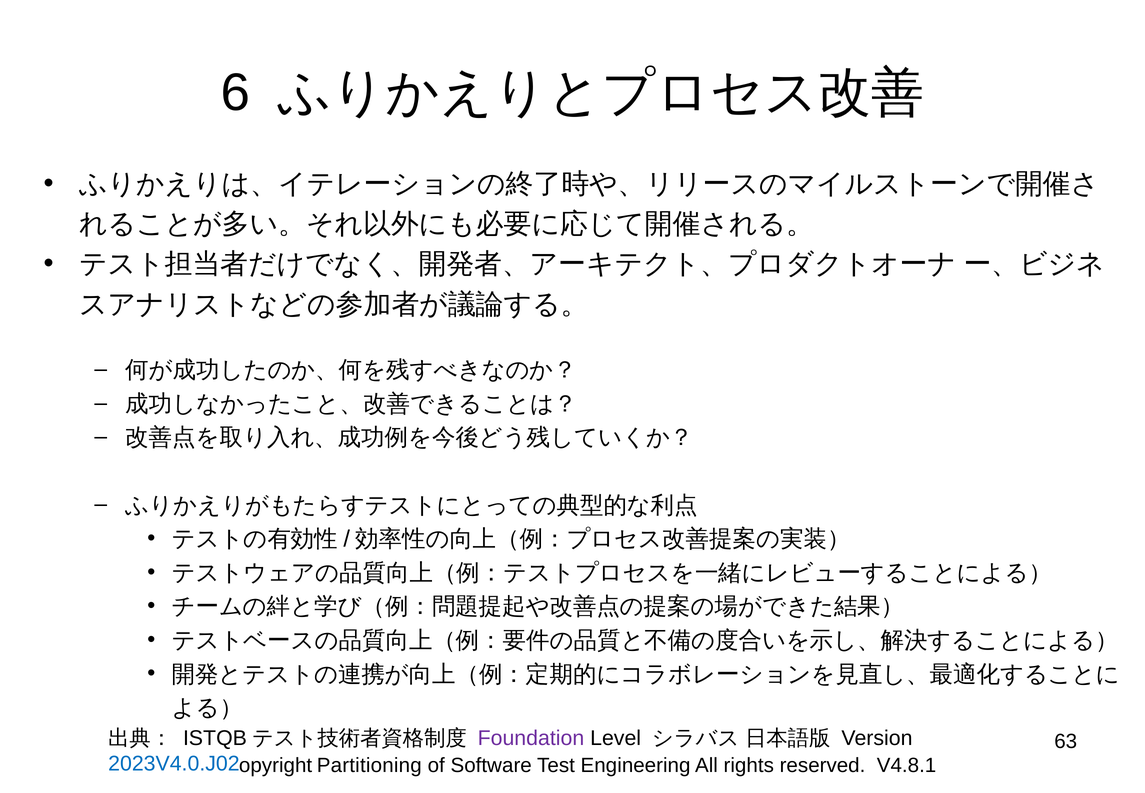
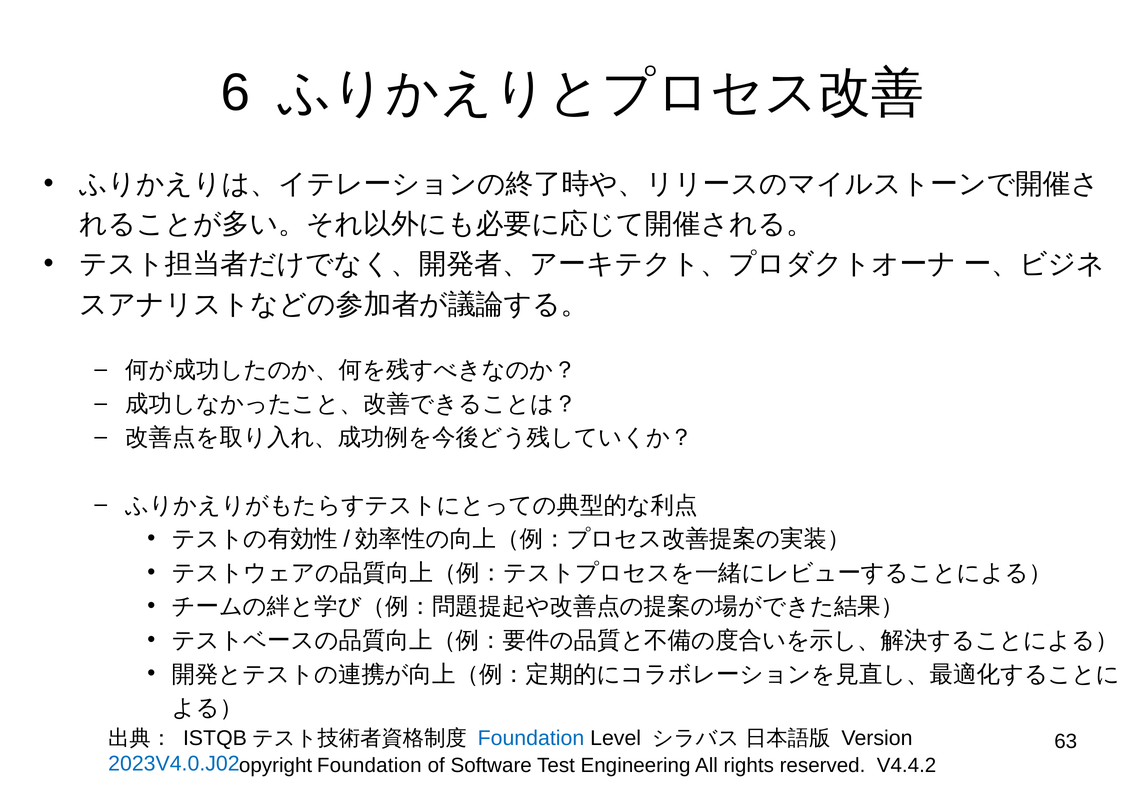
Foundation at (531, 738) colour: purple -> blue
Partitioning at (369, 765): Partitioning -> Foundation
V4.8.1: V4.8.1 -> V4.4.2
